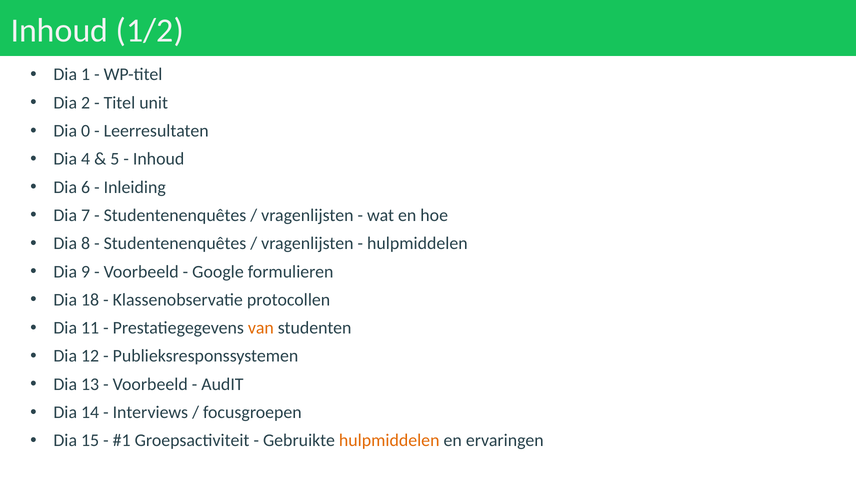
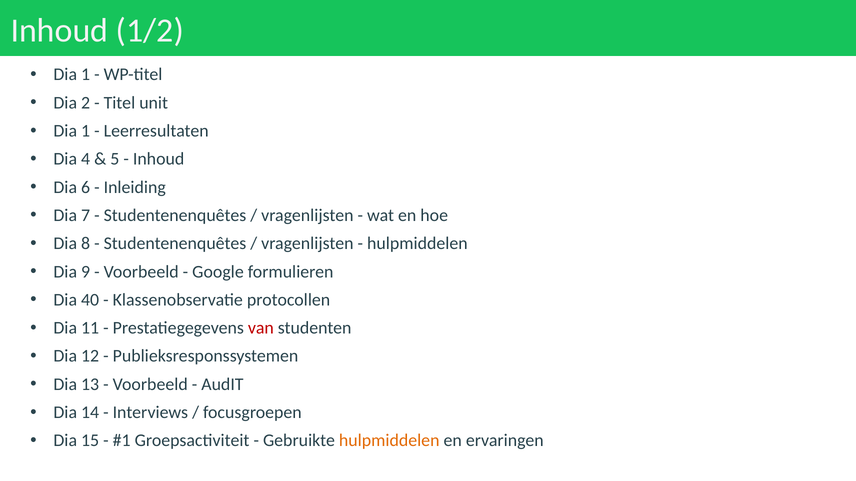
0 at (86, 131): 0 -> 1
18: 18 -> 40
van colour: orange -> red
